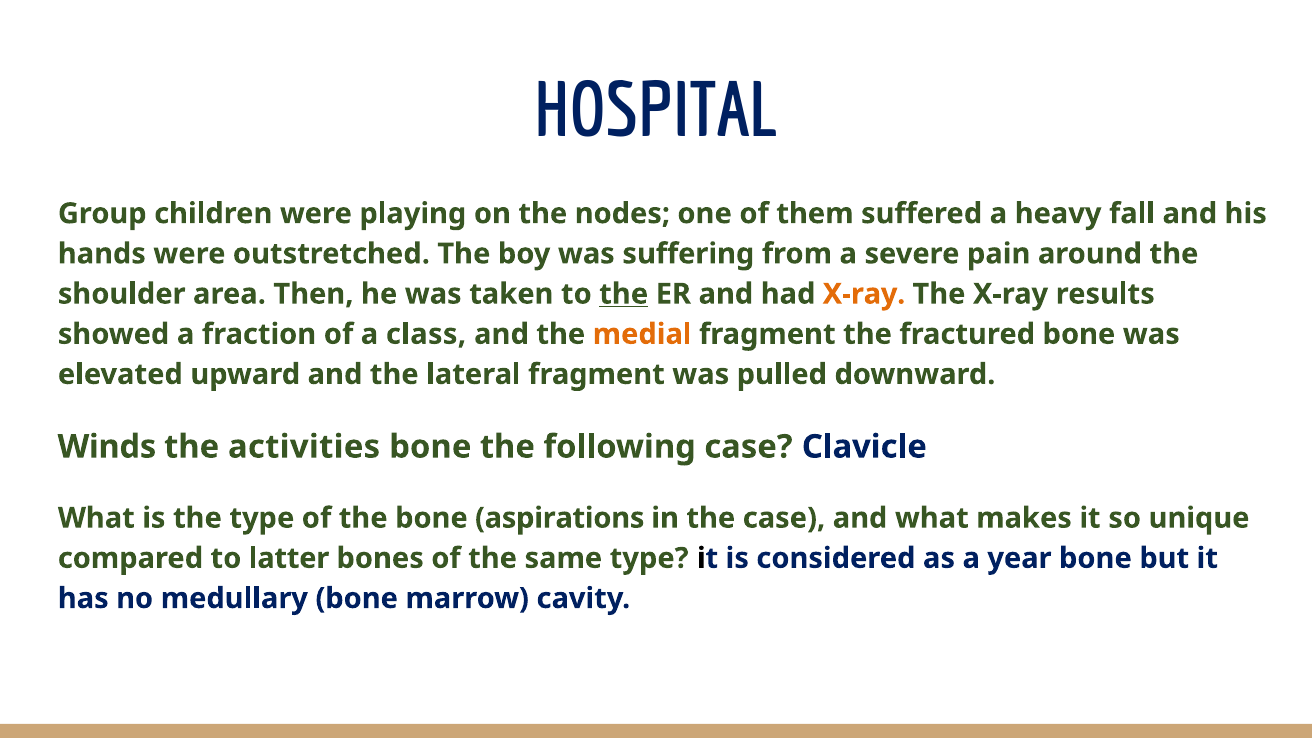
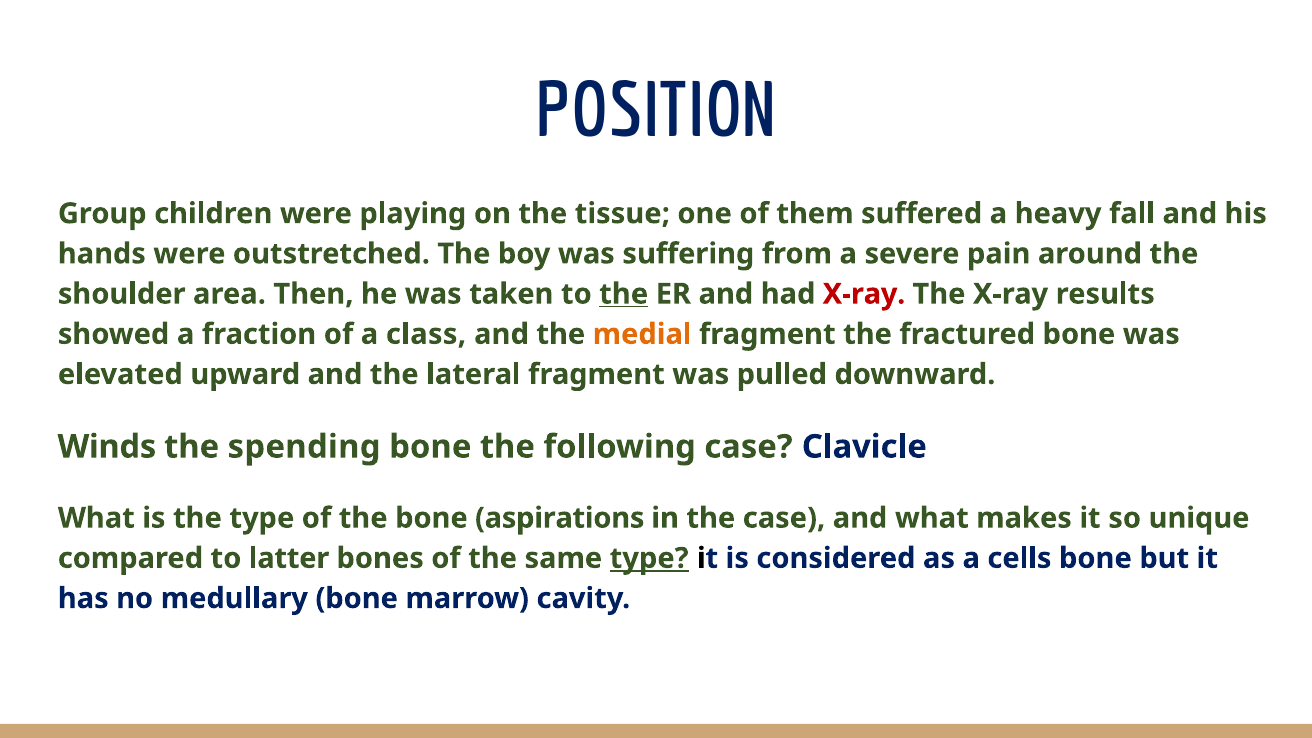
HOSPITAL: HOSPITAL -> POSITION
nodes: nodes -> tissue
X-ray at (864, 294) colour: orange -> red
activities: activities -> spending
type at (649, 558) underline: none -> present
year: year -> cells
